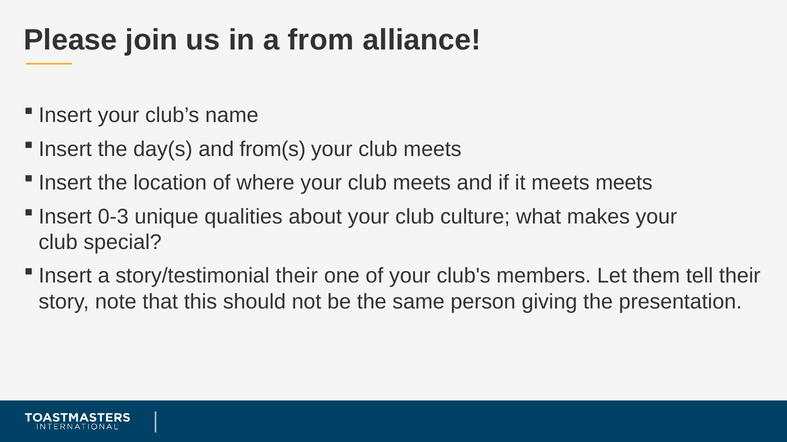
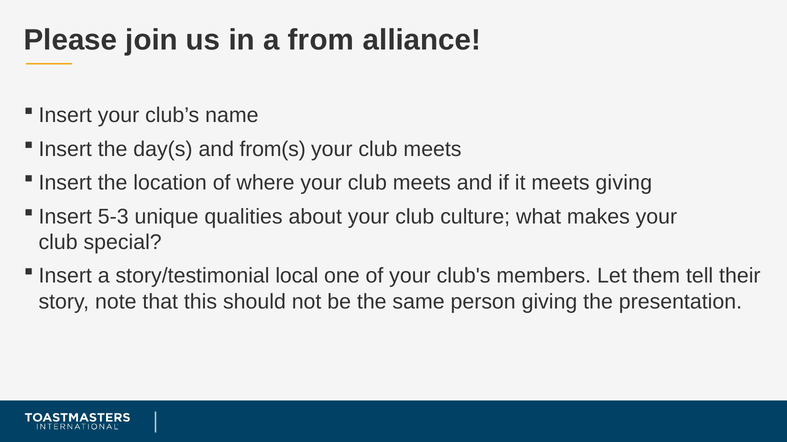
meets meets: meets -> giving
0-3: 0-3 -> 5-3
story/testimonial their: their -> local
